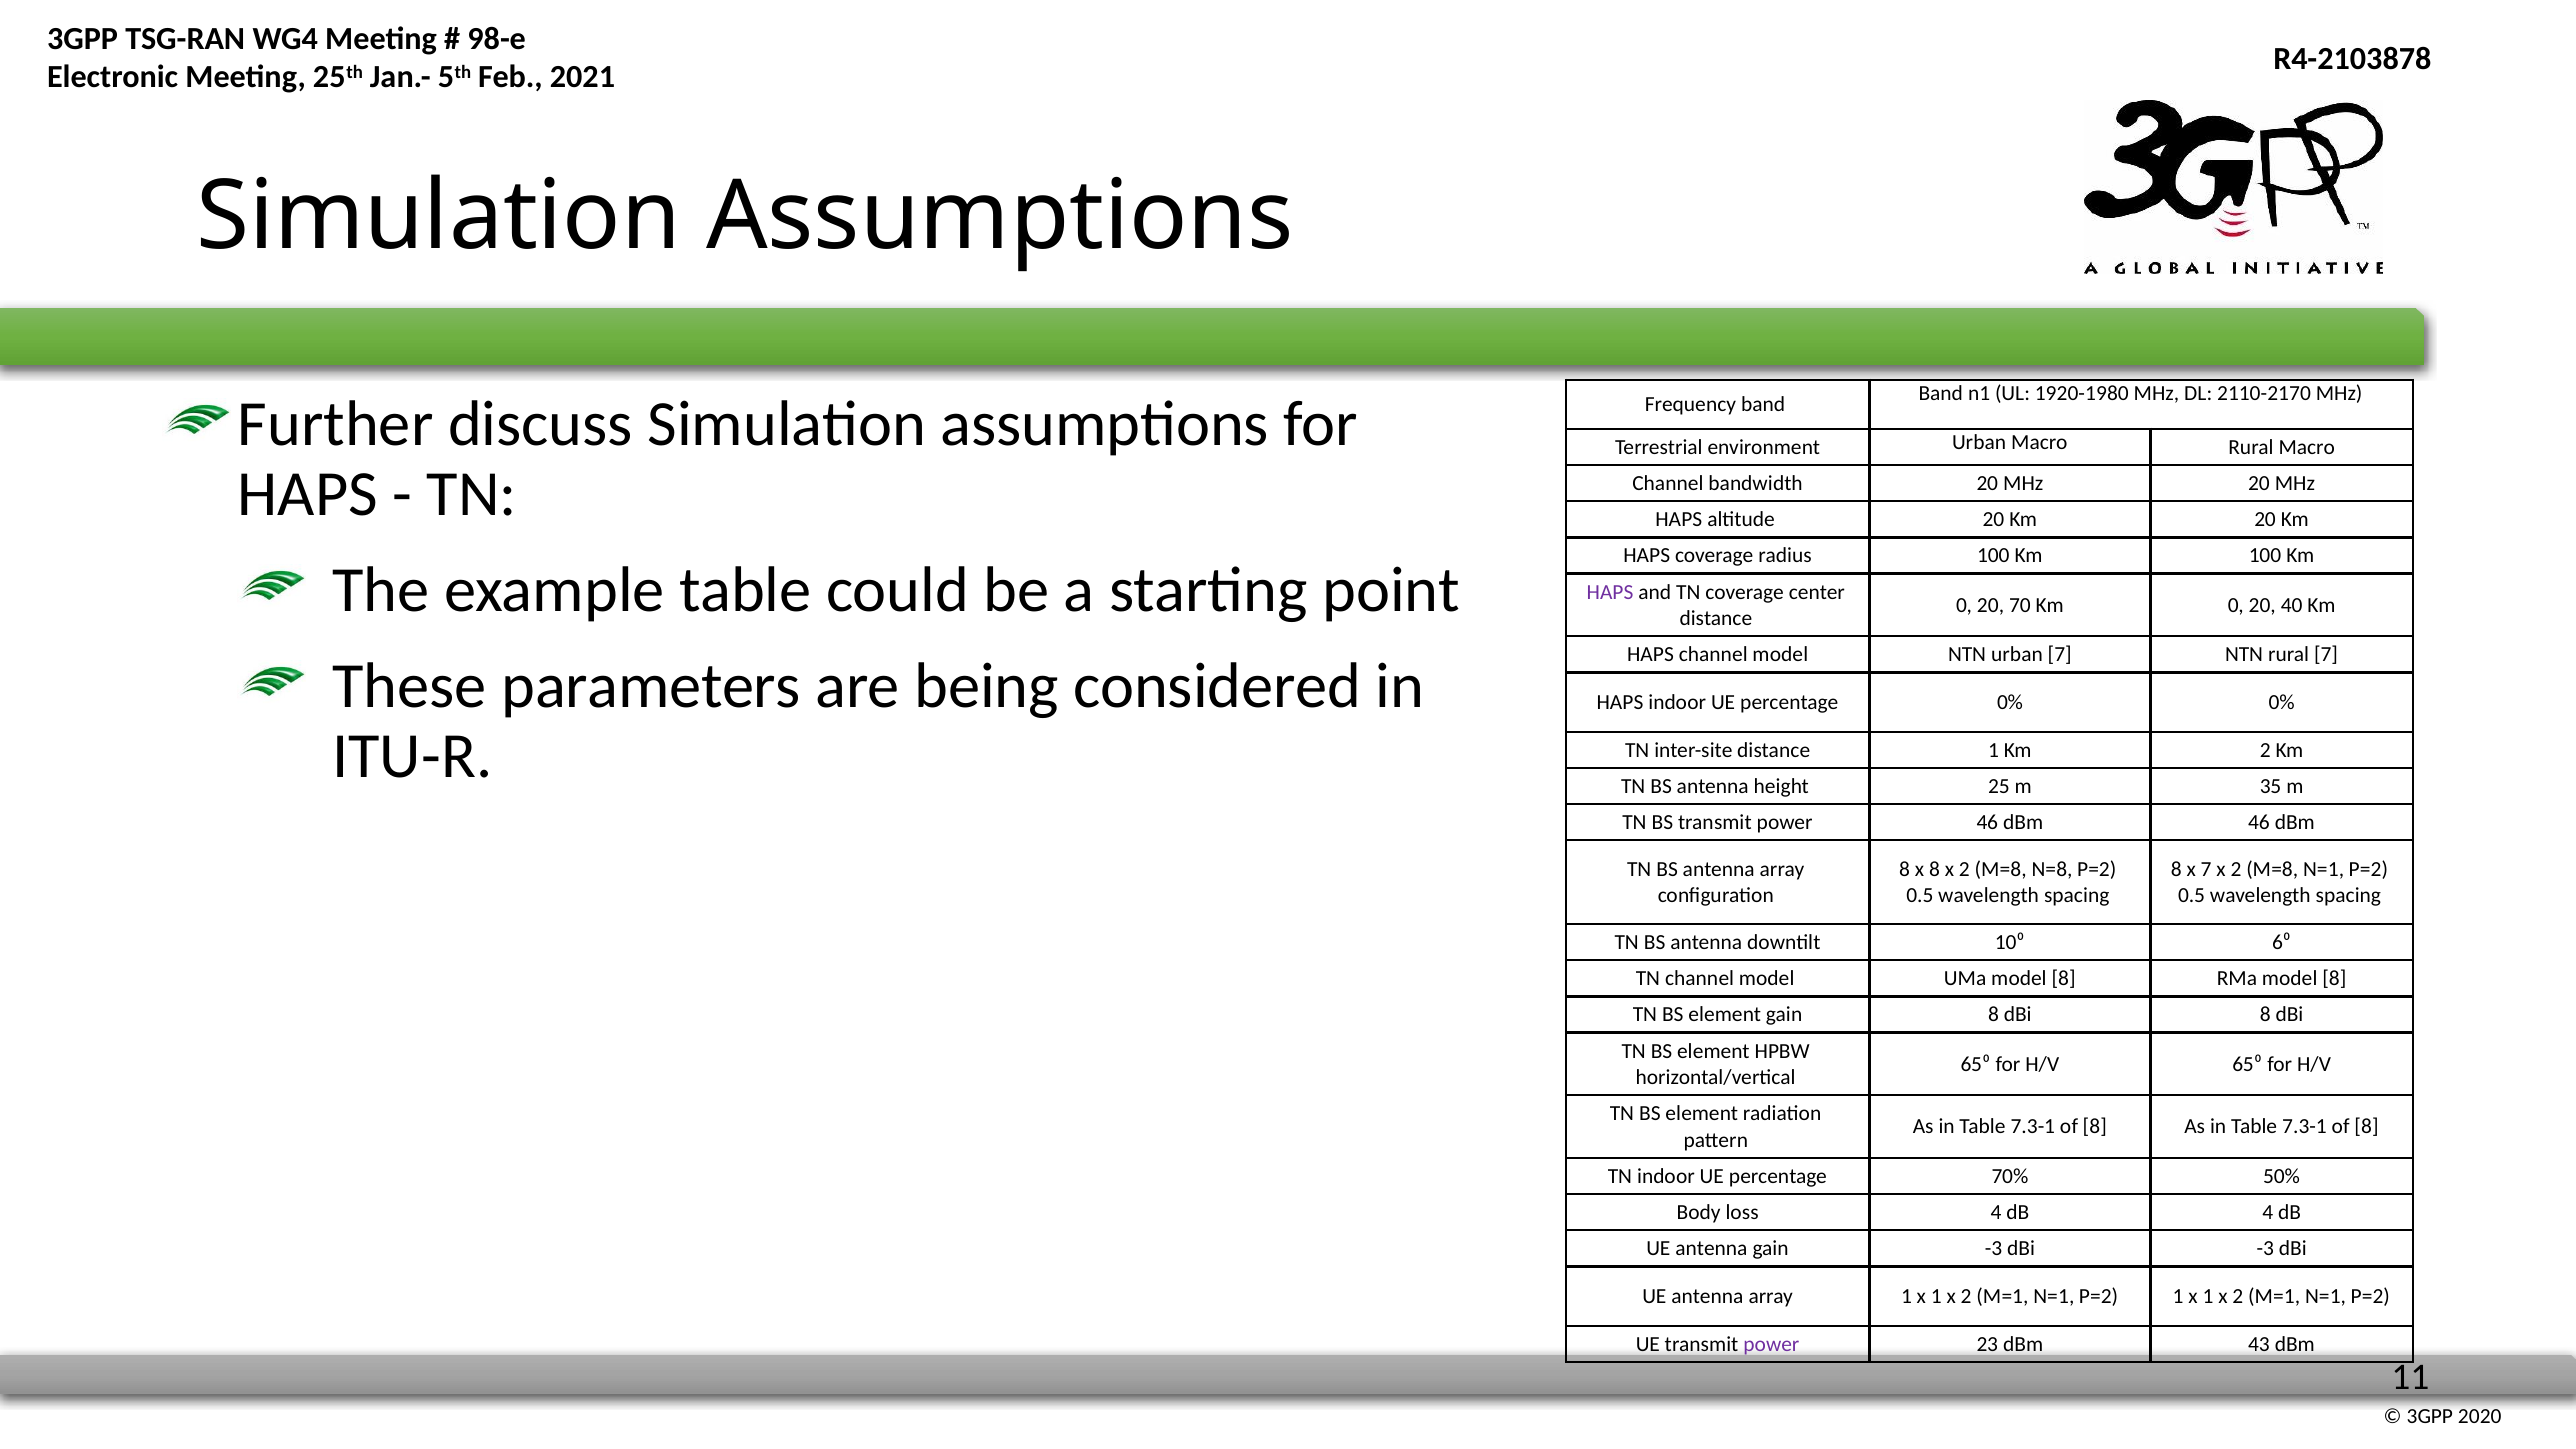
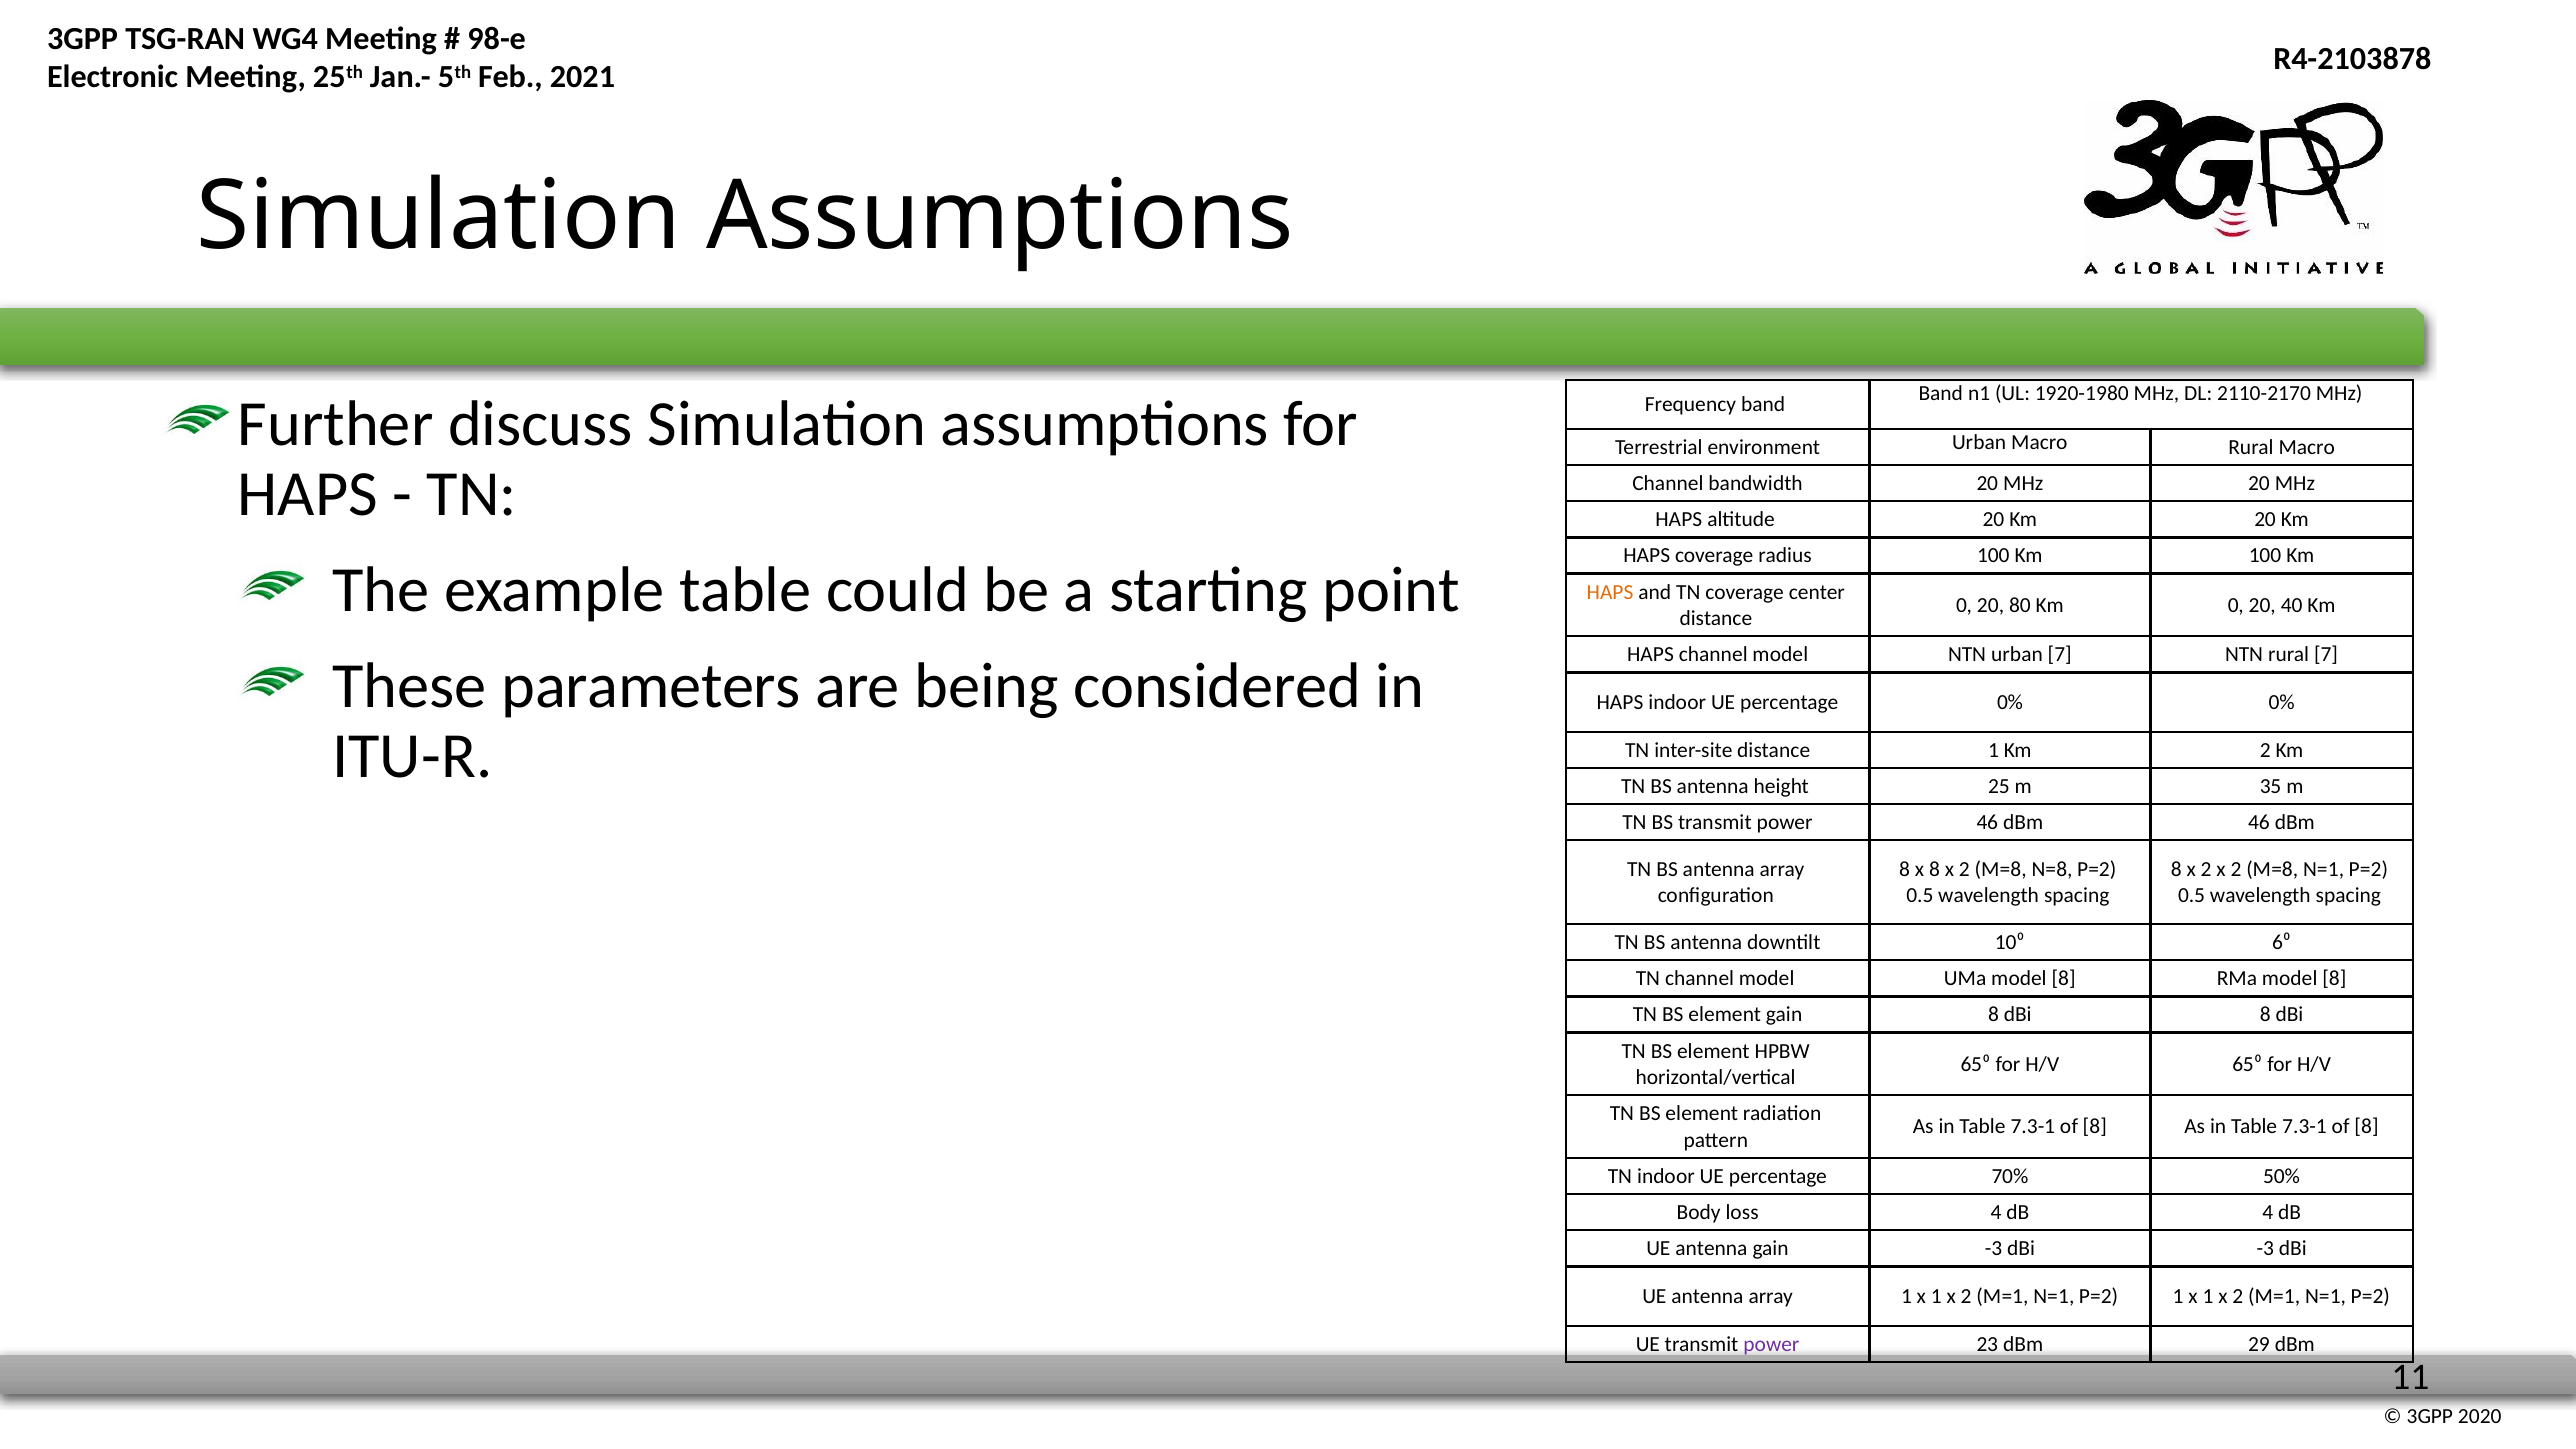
HAPS at (1610, 592) colour: purple -> orange
70: 70 -> 80
7 at (2206, 869): 7 -> 2
43: 43 -> 29
